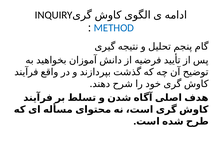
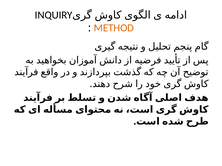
METHOD colour: blue -> orange
